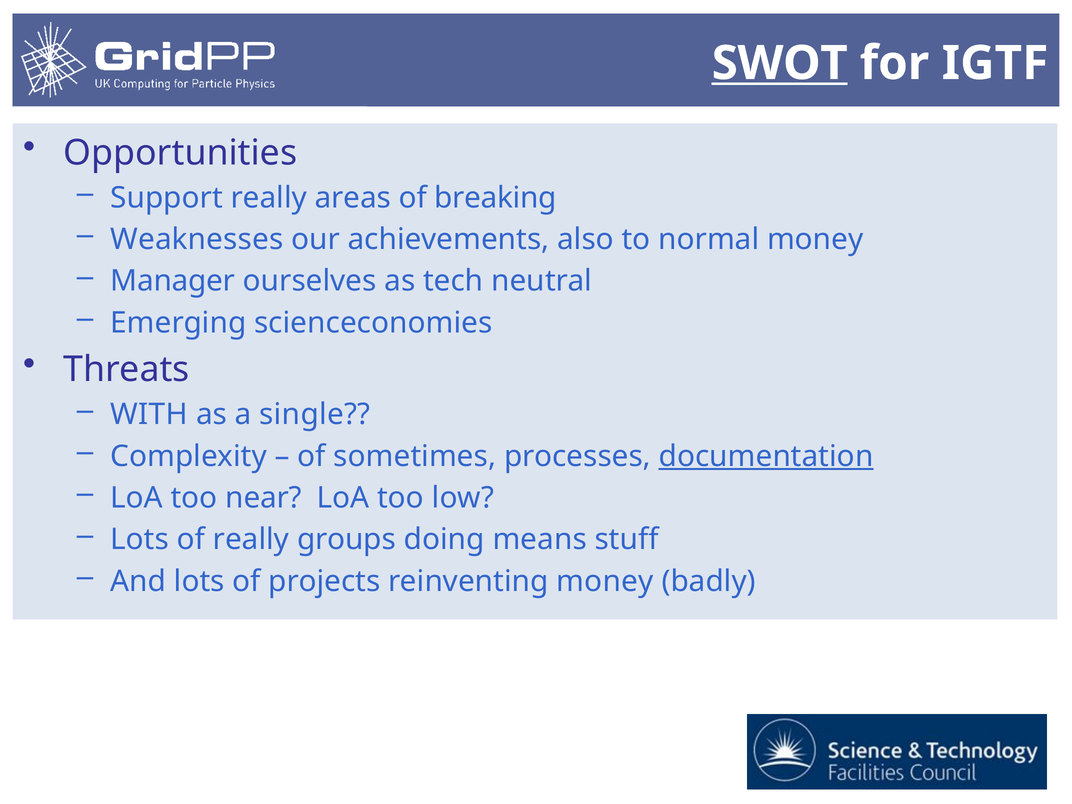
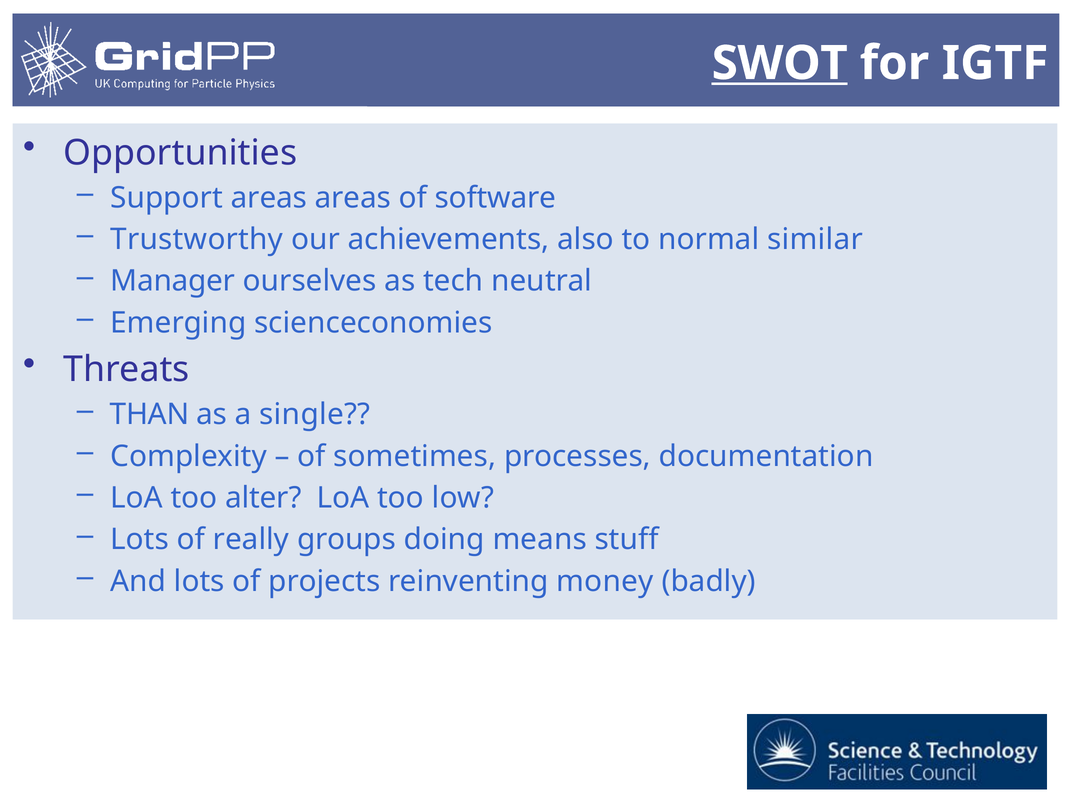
Support really: really -> areas
breaking: breaking -> software
Weaknesses: Weaknesses -> Trustworthy
normal money: money -> similar
WITH: WITH -> THAN
documentation underline: present -> none
near: near -> alter
